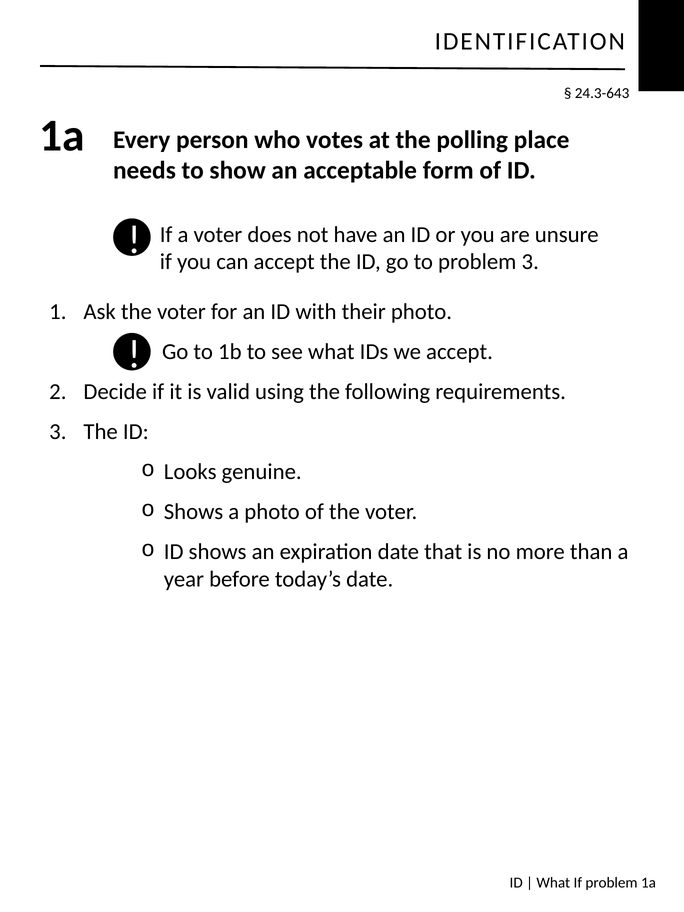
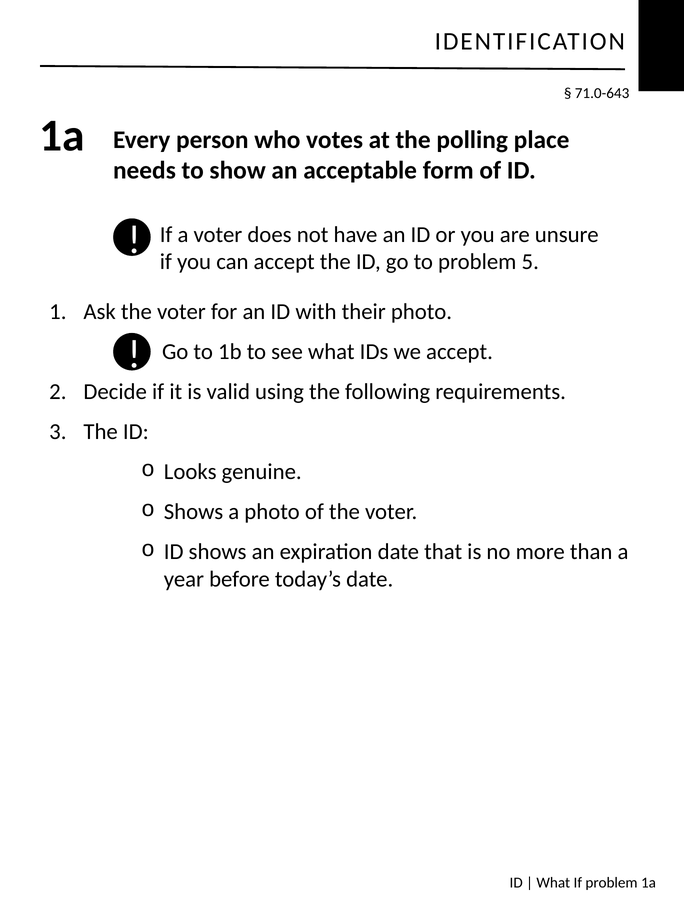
24.3-643: 24.3-643 -> 71.0-643
problem 3: 3 -> 5
